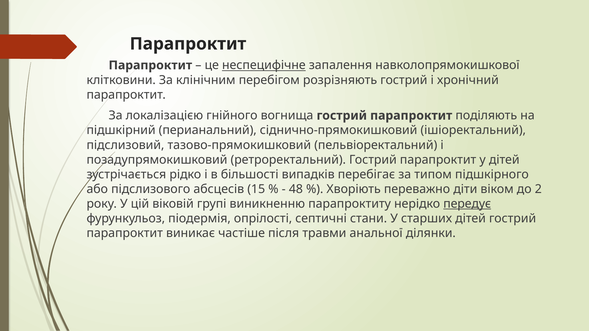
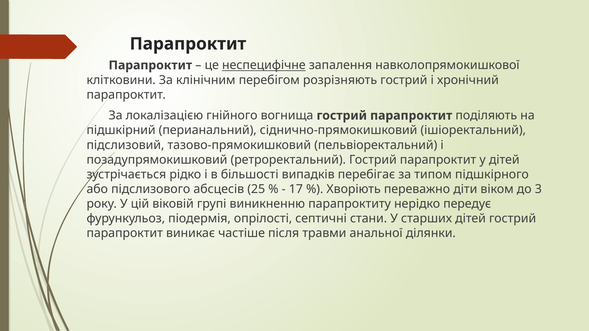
15: 15 -> 25
48: 48 -> 17
2: 2 -> 3
передує underline: present -> none
